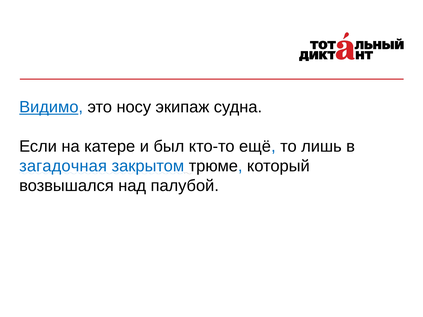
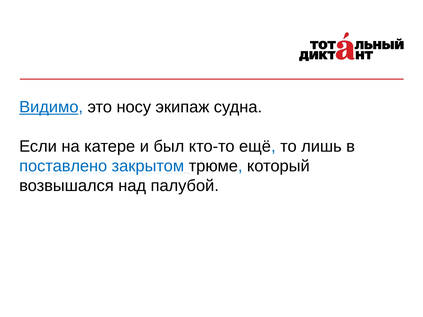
загадочная: загадочная -> поставлено
